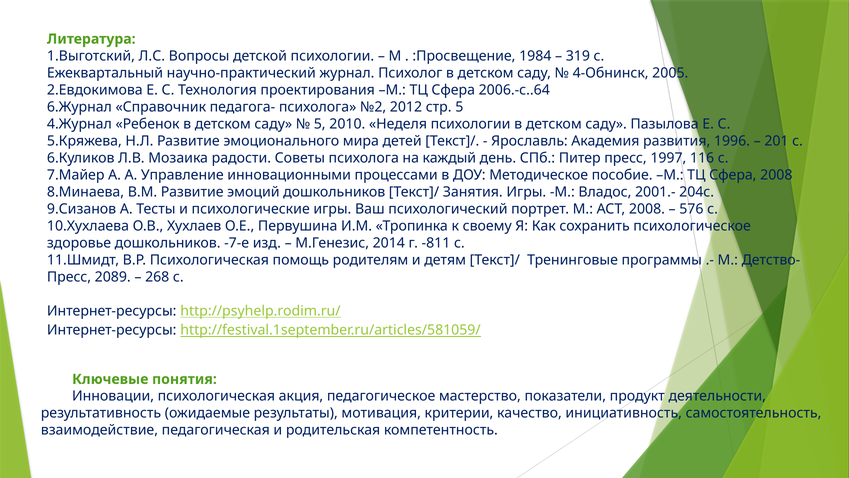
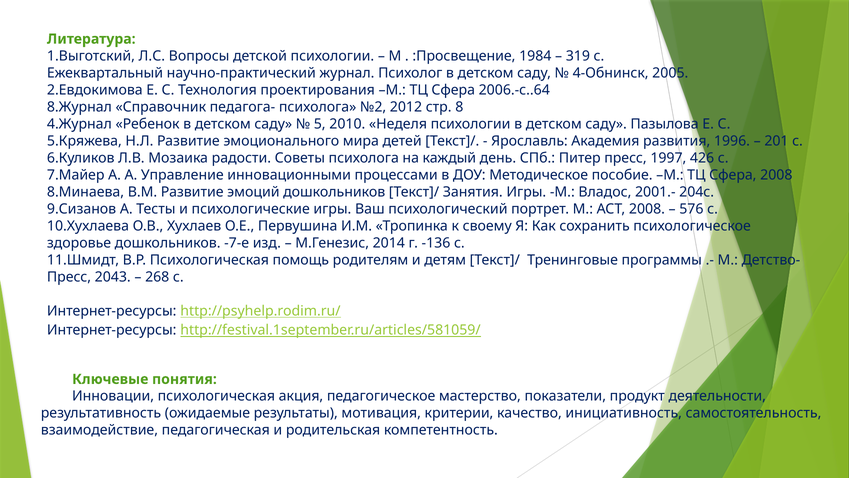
6.Журнал: 6.Журнал -> 8.Журнал
стр 5: 5 -> 8
116: 116 -> 426
-811: -811 -> -136
2089: 2089 -> 2043
